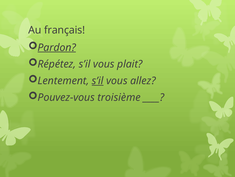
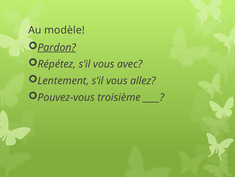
français: français -> modèle
plait: plait -> avec
s’il at (98, 81) underline: present -> none
